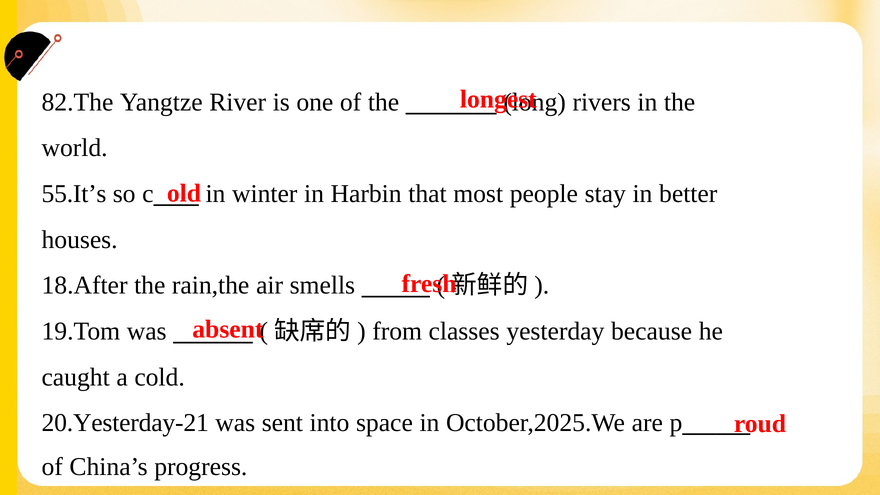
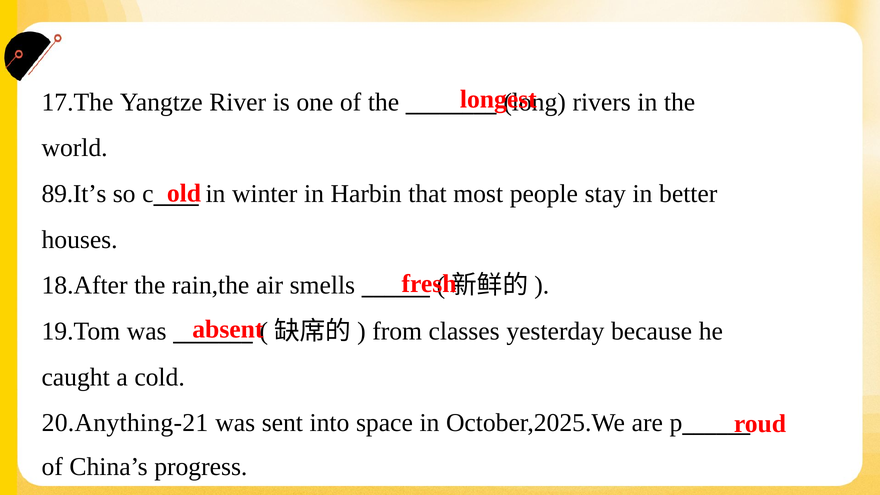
82.The: 82.The -> 17.The
55.It’s: 55.It’s -> 89.It’s
20.Yesterday-21: 20.Yesterday-21 -> 20.Anything-21
